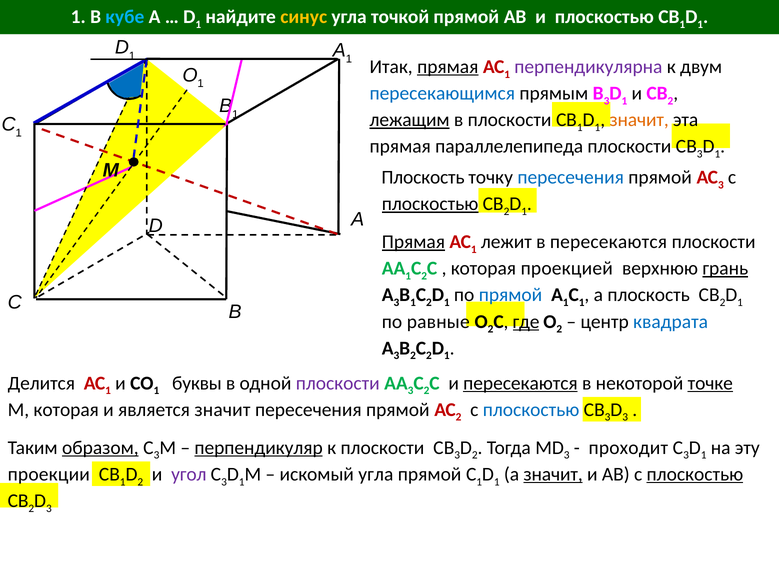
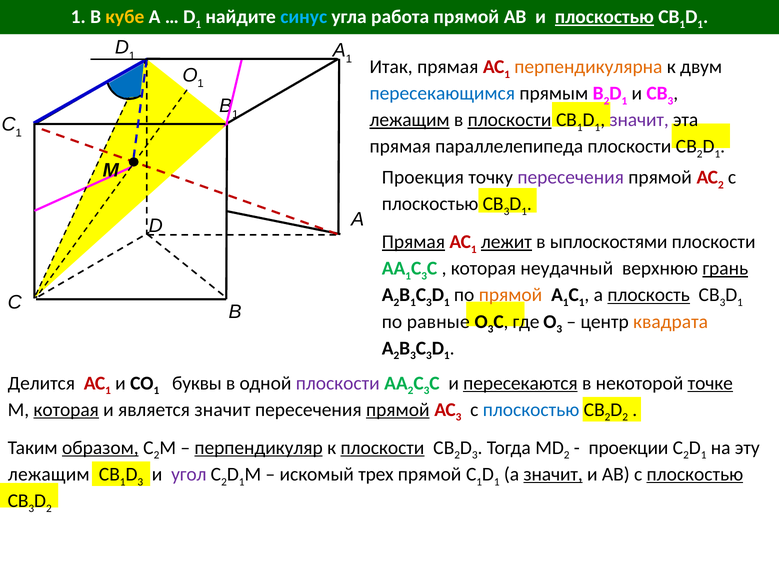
кубе colour: light blue -> yellow
синус colour: yellow -> light blue
точкой: точкой -> работа
плоскостью at (604, 17) underline: none -> present
прямая at (448, 67) underline: present -> none
перпендикулярна colour: purple -> orange
B 3: 3 -> 2
2 at (670, 101): 2 -> 3
плоскости at (510, 120) underline: none -> present
значит at (639, 120) colour: orange -> purple
3 at (700, 154): 3 -> 2
Плоскость at (423, 177): Плоскость -> Проекция
пересечения at (571, 177) colour: blue -> purple
3 at (721, 185): 3 -> 2
плоскостью at (430, 204) underline: present -> none
2 at (506, 211): 2 -> 3
лежит underline: none -> present
в пересекаются: пересекаются -> ыплоскостями
1 С 2: 2 -> 3
проекцией: проекцией -> неудачный
3 at (396, 302): 3 -> 2
1 C 2: 2 -> 3
прямой at (511, 295) colour: blue -> orange
плоскость at (649, 295) underline: none -> present
2 at (722, 302): 2 -> 3
2 at (491, 329): 2 -> 3
где underline: present -> none
2 at (559, 329): 2 -> 3
квадрата colour: blue -> orange
3 at (396, 355): 3 -> 2
B 2: 2 -> 3
2 at (429, 355): 2 -> 3
3 at (411, 390): 3 -> 2
2 at (427, 390): 2 -> 3
которая at (66, 409) underline: none -> present
прямой at (398, 409) underline: none -> present
2 at (459, 417): 2 -> 3
3 at (607, 417): 3 -> 2
3 at (625, 417): 3 -> 2
3 at (157, 455): 3 -> 2
плоскости at (382, 447) underline: none -> present
3 at (457, 455): 3 -> 2
2 at (475, 455): 2 -> 3
3 at (567, 455): 3 -> 2
проходит: проходит -> проекции
3 at (686, 455): 3 -> 2
проекции at (49, 474): проекции -> лежащим
1 D 2: 2 -> 3
3 at (224, 481): 3 -> 2
искомый угла: угла -> трех
2 at (31, 508): 2 -> 3
3 at (49, 508): 3 -> 2
